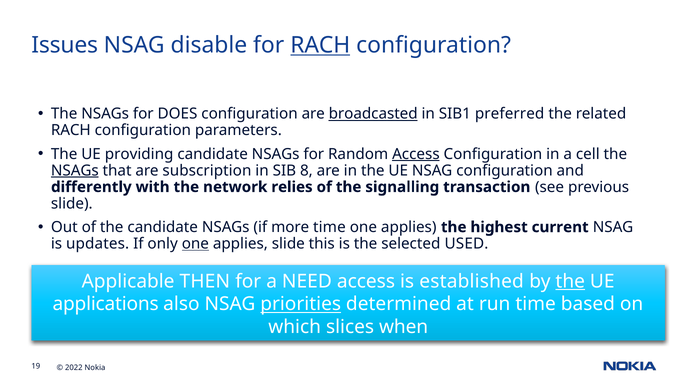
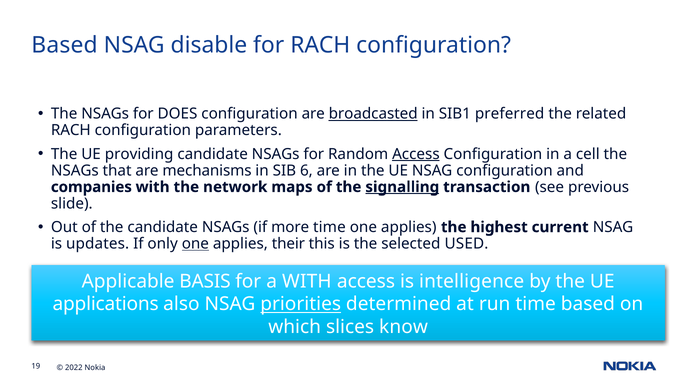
Issues at (65, 45): Issues -> Based
RACH at (320, 45) underline: present -> none
NSAGs at (75, 170) underline: present -> none
subscription: subscription -> mechanisms
8: 8 -> 6
differently: differently -> companies
relies: relies -> maps
signalling underline: none -> present
applies slide: slide -> their
THEN: THEN -> BASIS
a NEED: NEED -> WITH
established: established -> intelligence
the at (570, 281) underline: present -> none
when: when -> know
